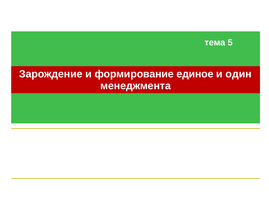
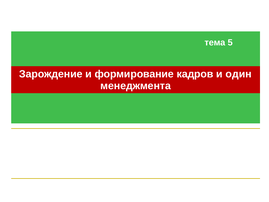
единое: единое -> кадров
